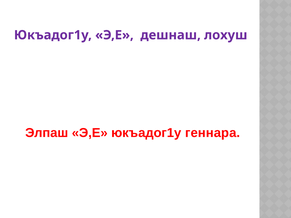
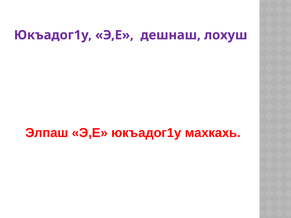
геннара: геннара -> махкахь
